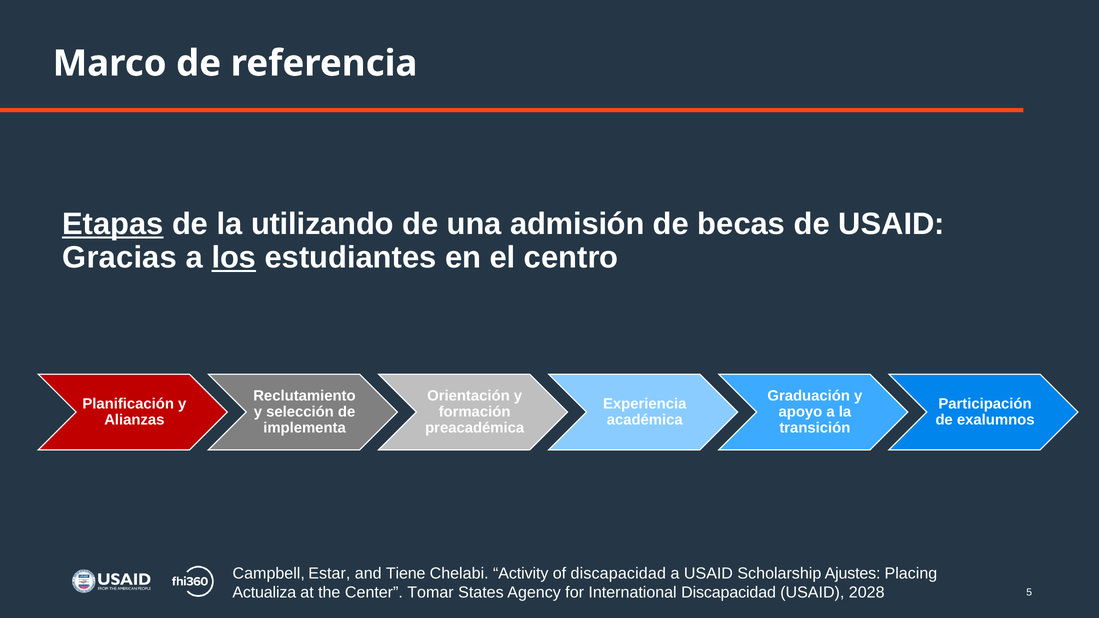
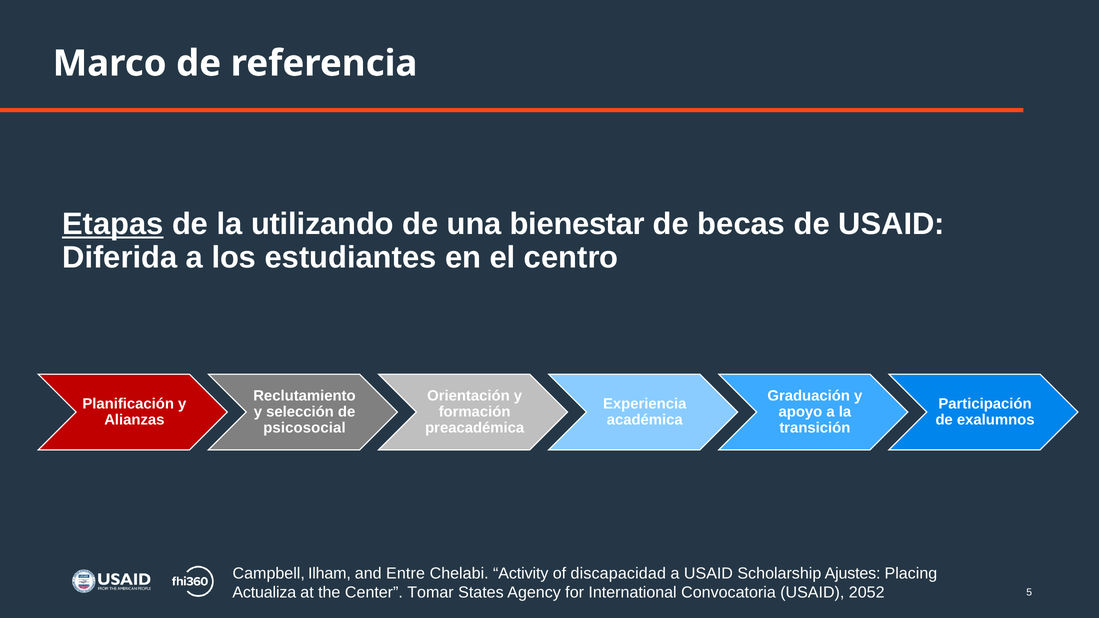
admisión: admisión -> bienestar
Gracias: Gracias -> Diferida
los underline: present -> none
implementa: implementa -> psicosocial
Estar: Estar -> Ilham
Tiene: Tiene -> Entre
International Discapacidad: Discapacidad -> Convocatoria
2028: 2028 -> 2052
